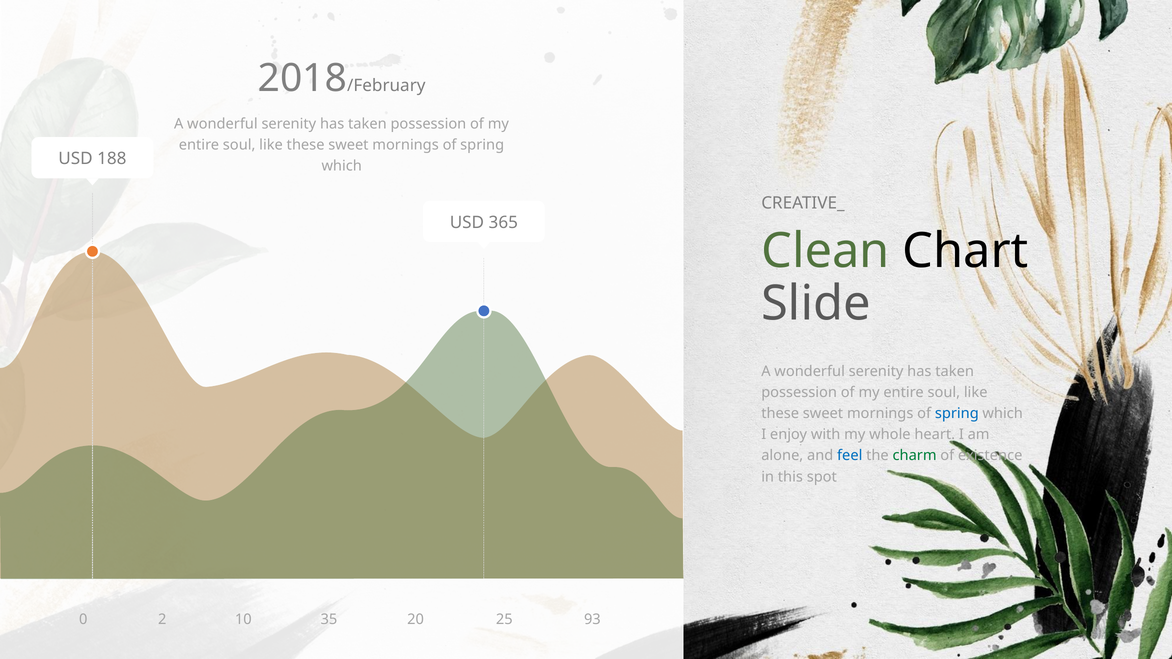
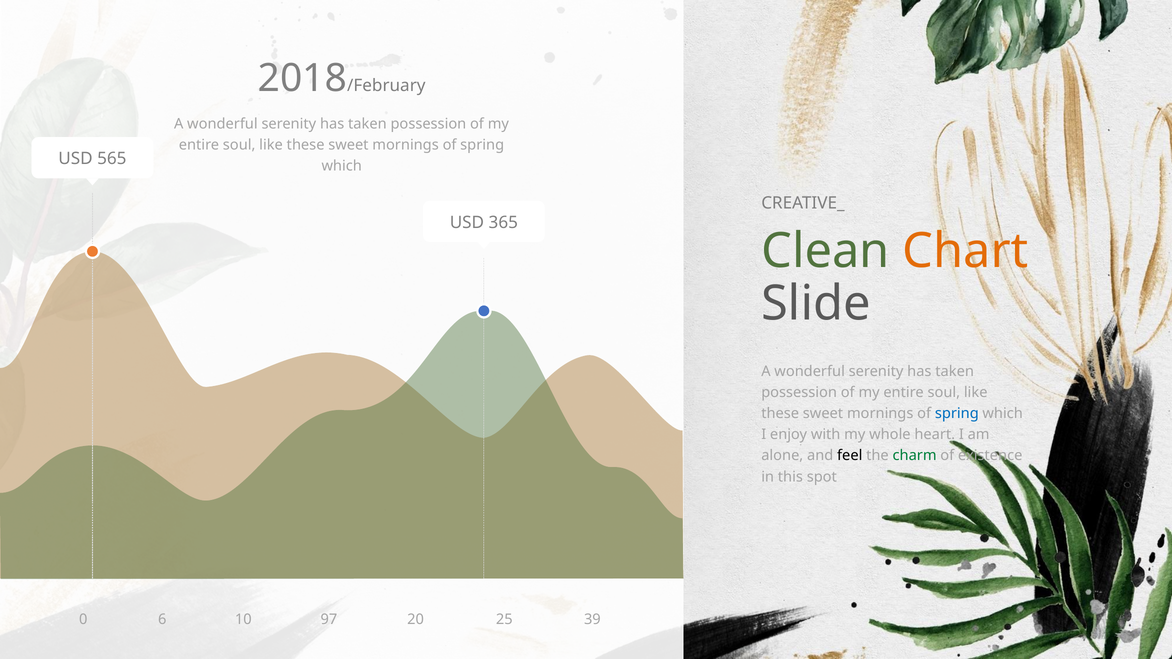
188: 188 -> 565
Chart colour: black -> orange
feel colour: blue -> black
2: 2 -> 6
35: 35 -> 97
93: 93 -> 39
